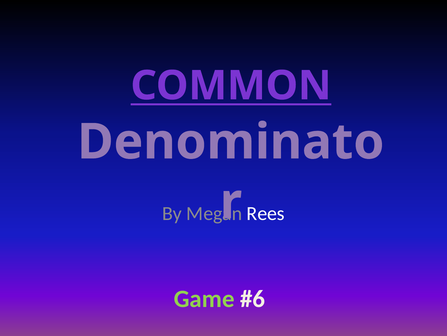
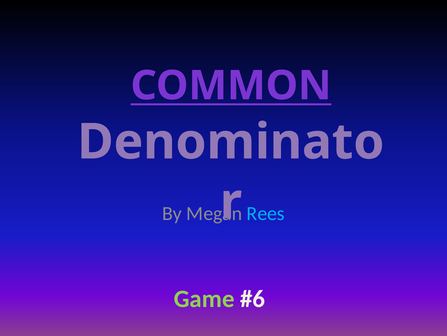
Rees colour: white -> light blue
